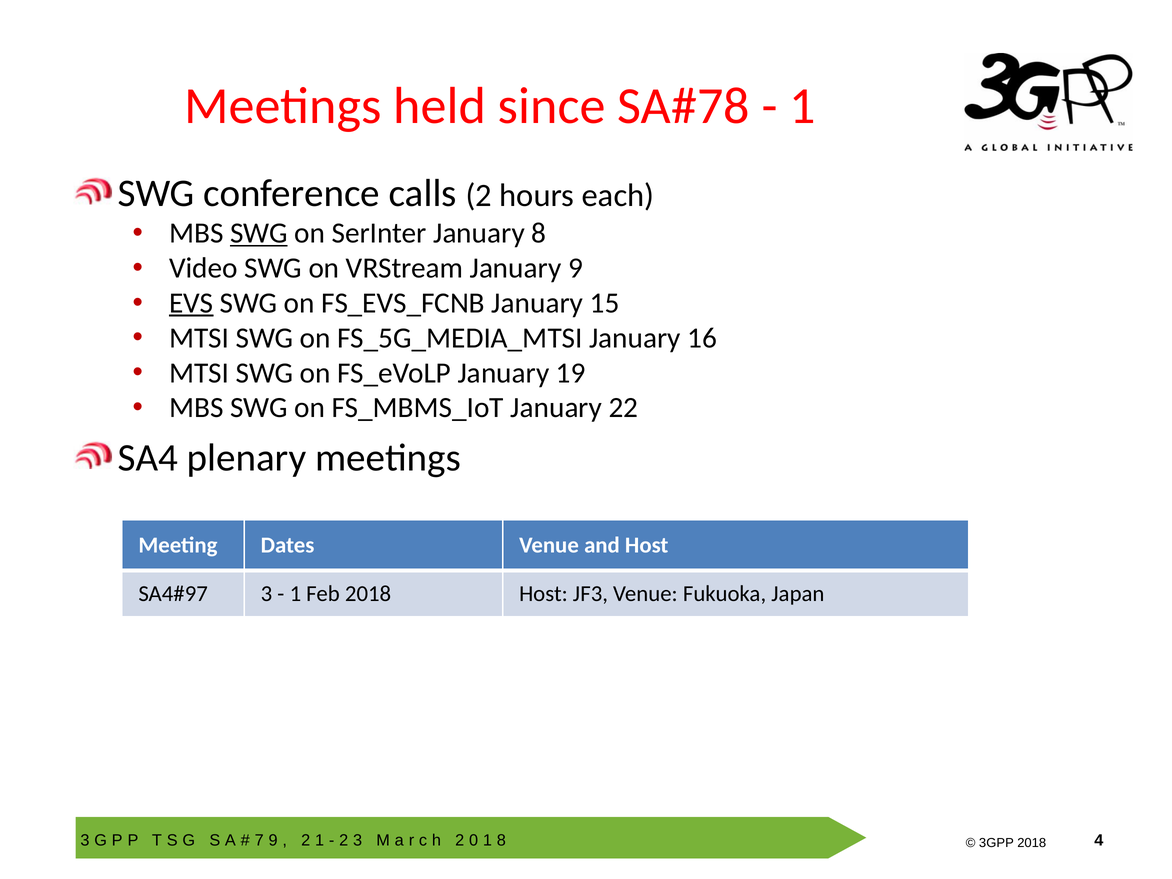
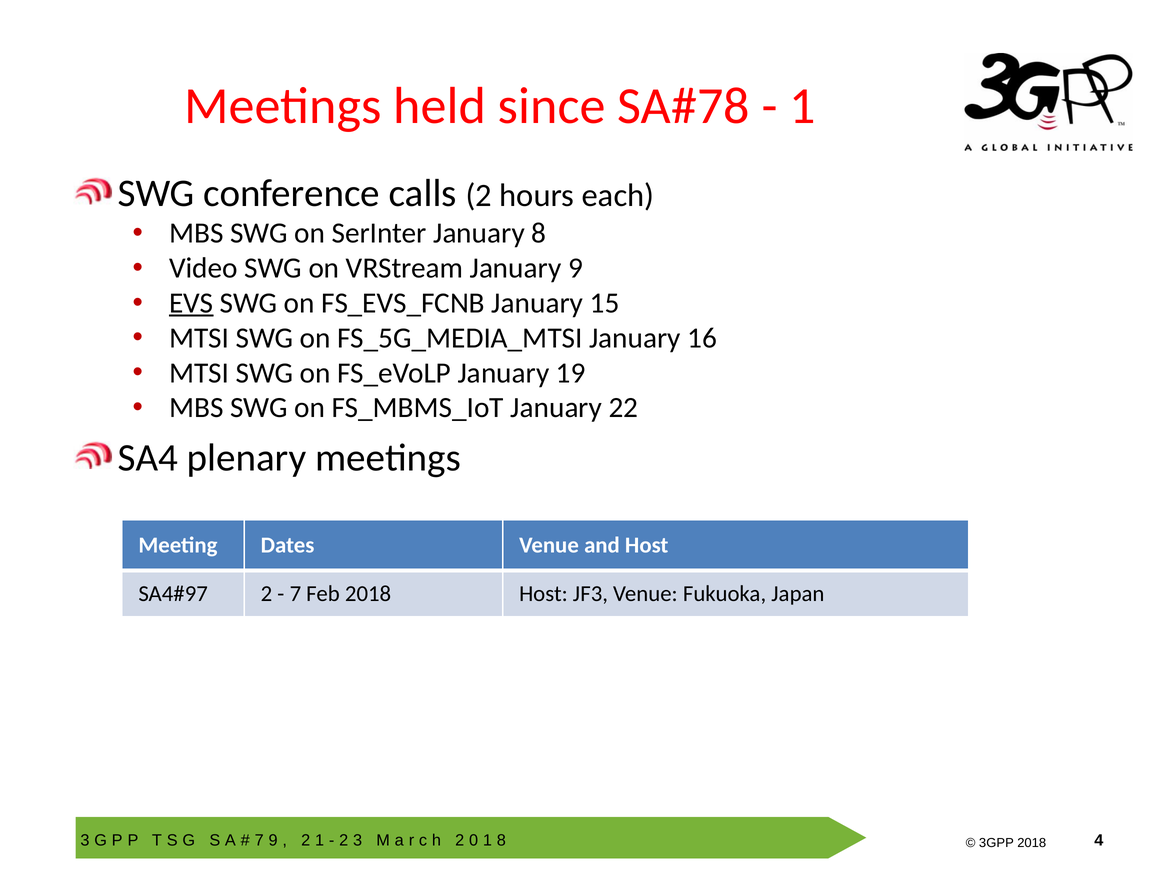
SWG at (259, 233) underline: present -> none
3 at (267, 594): 3 -> 2
1 at (295, 594): 1 -> 7
